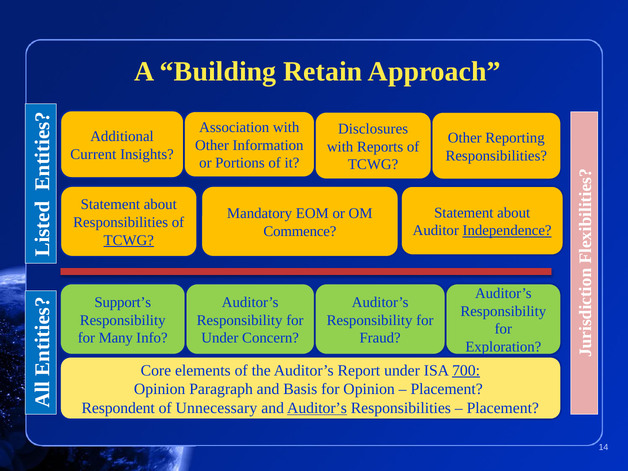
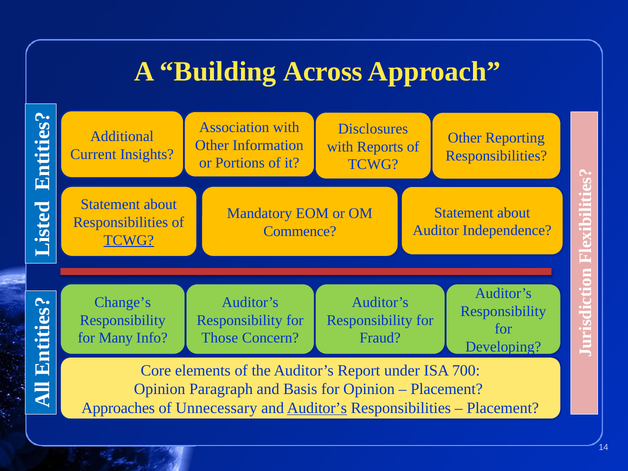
Retain: Retain -> Across
Independence underline: present -> none
Support’s: Support’s -> Change’s
Under at (220, 338): Under -> Those
Exploration: Exploration -> Developing
700 underline: present -> none
Respondent: Respondent -> Approaches
